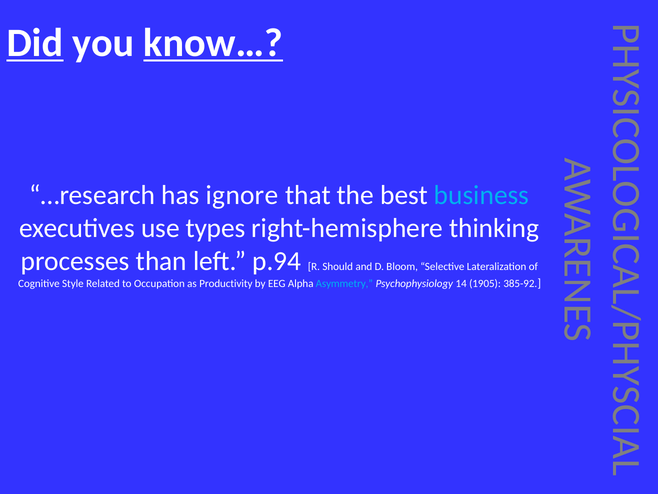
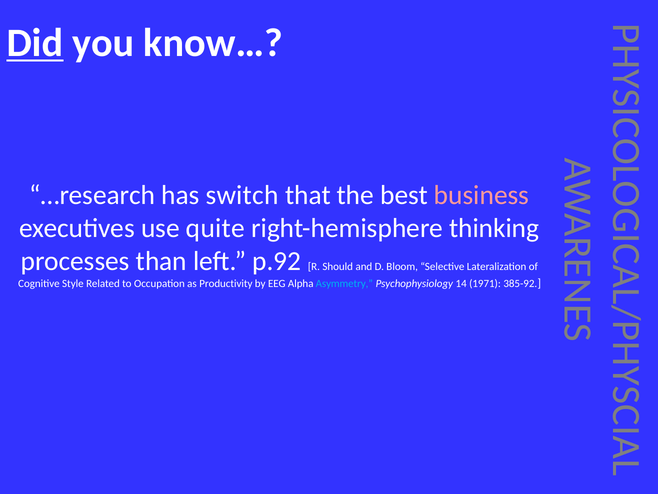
know… underline: present -> none
ignore: ignore -> switch
business colour: light blue -> pink
types: types -> quite
p.94: p.94 -> p.92
1905: 1905 -> 1971
